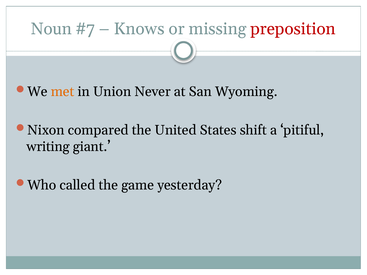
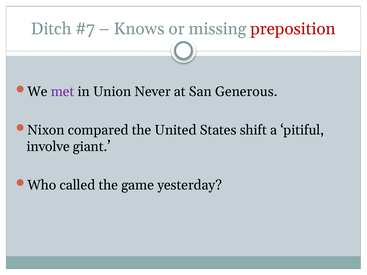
Noun: Noun -> Ditch
met colour: orange -> purple
Wyoming: Wyoming -> Generous
writing: writing -> involve
